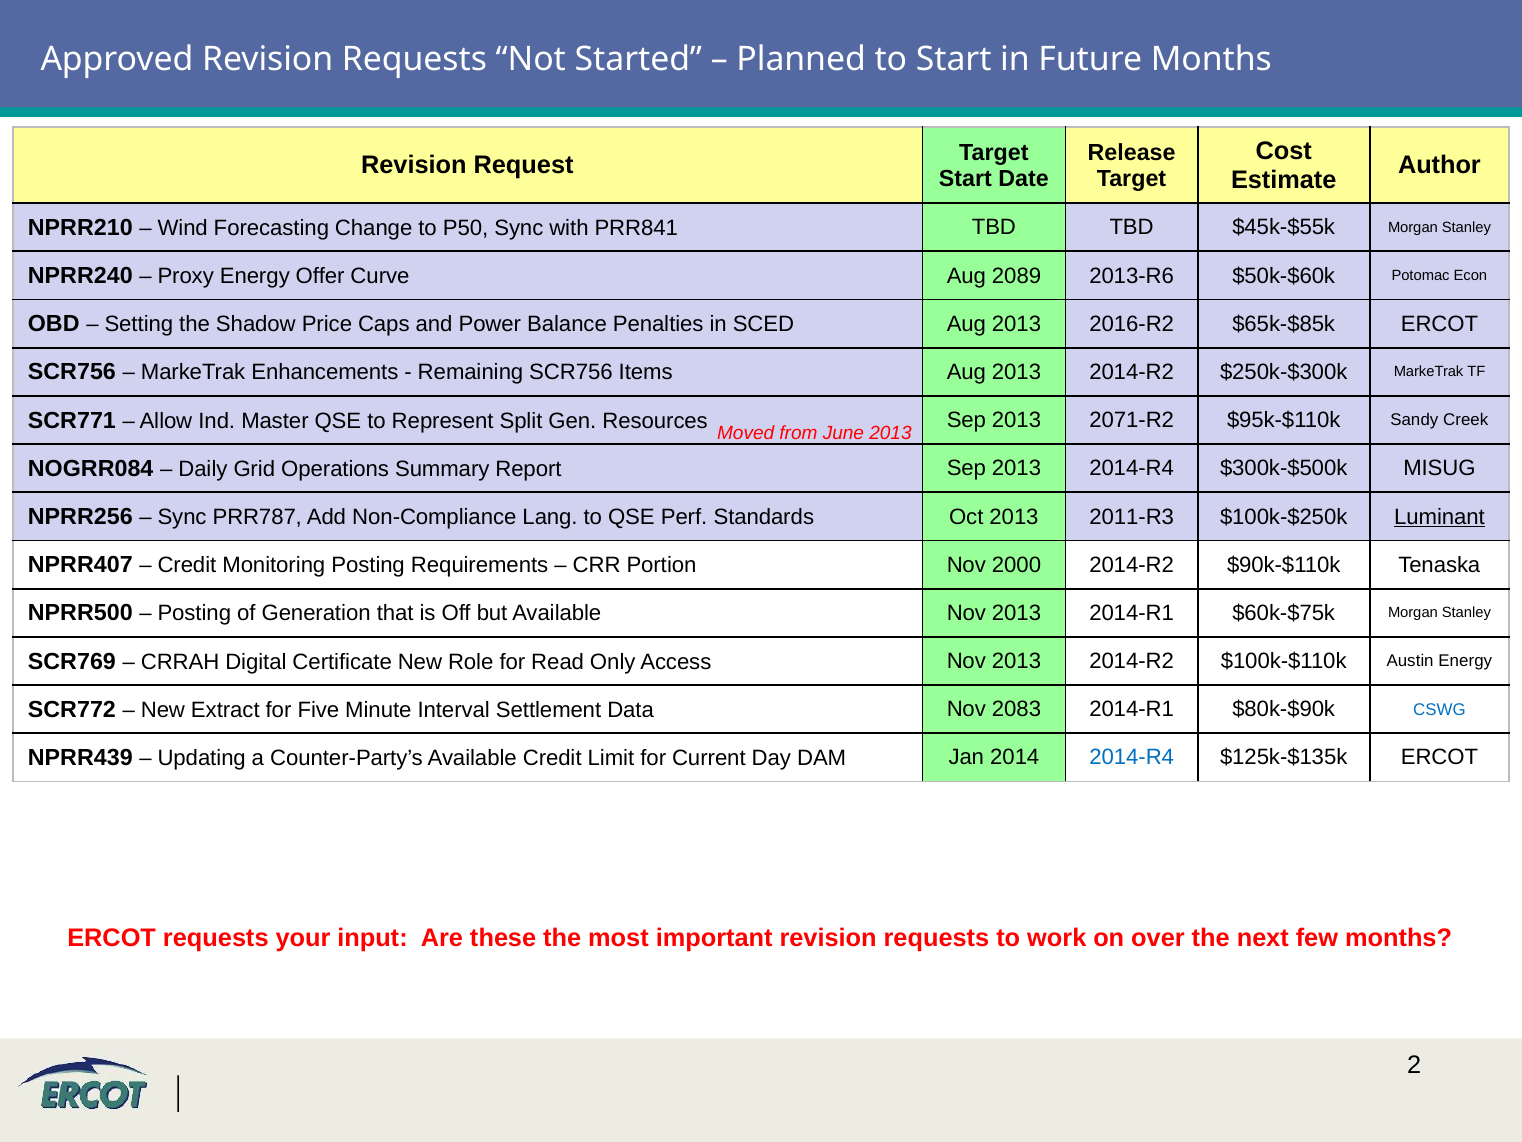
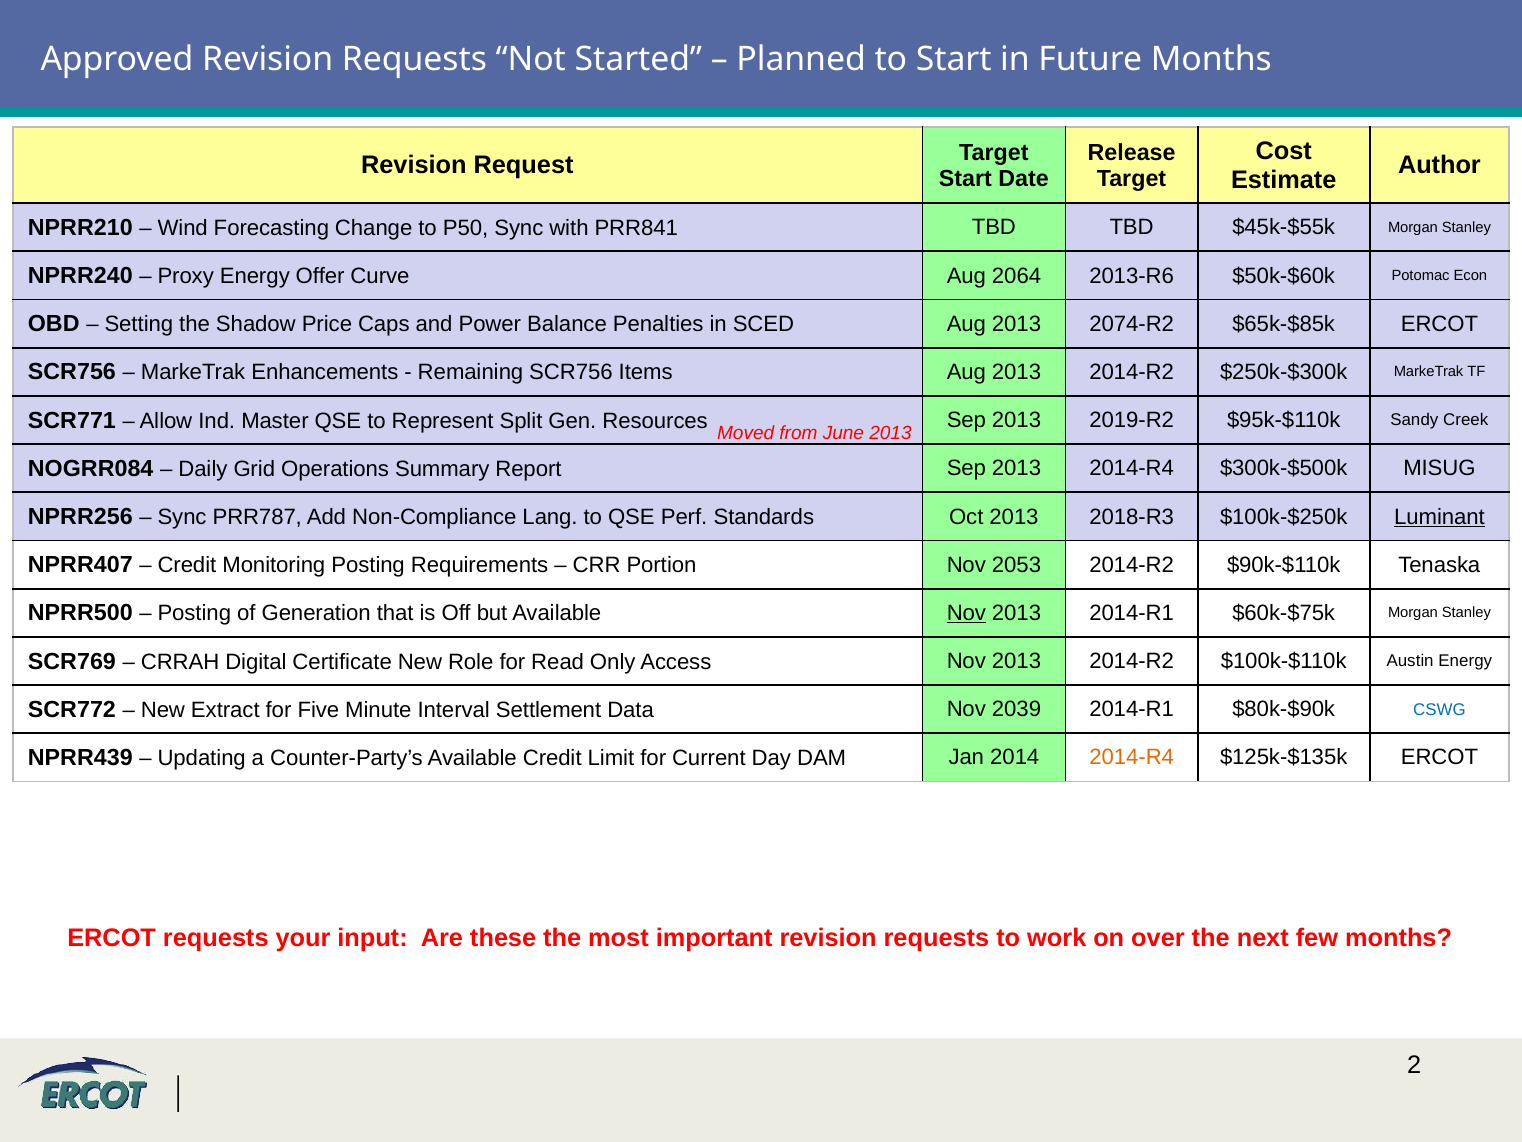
2089: 2089 -> 2064
2016-R2: 2016-R2 -> 2074-R2
2071-R2: 2071-R2 -> 2019-R2
2011-R3: 2011-R3 -> 2018-R3
2000: 2000 -> 2053
Nov at (966, 613) underline: none -> present
2083: 2083 -> 2039
2014-R4 at (1132, 757) colour: blue -> orange
